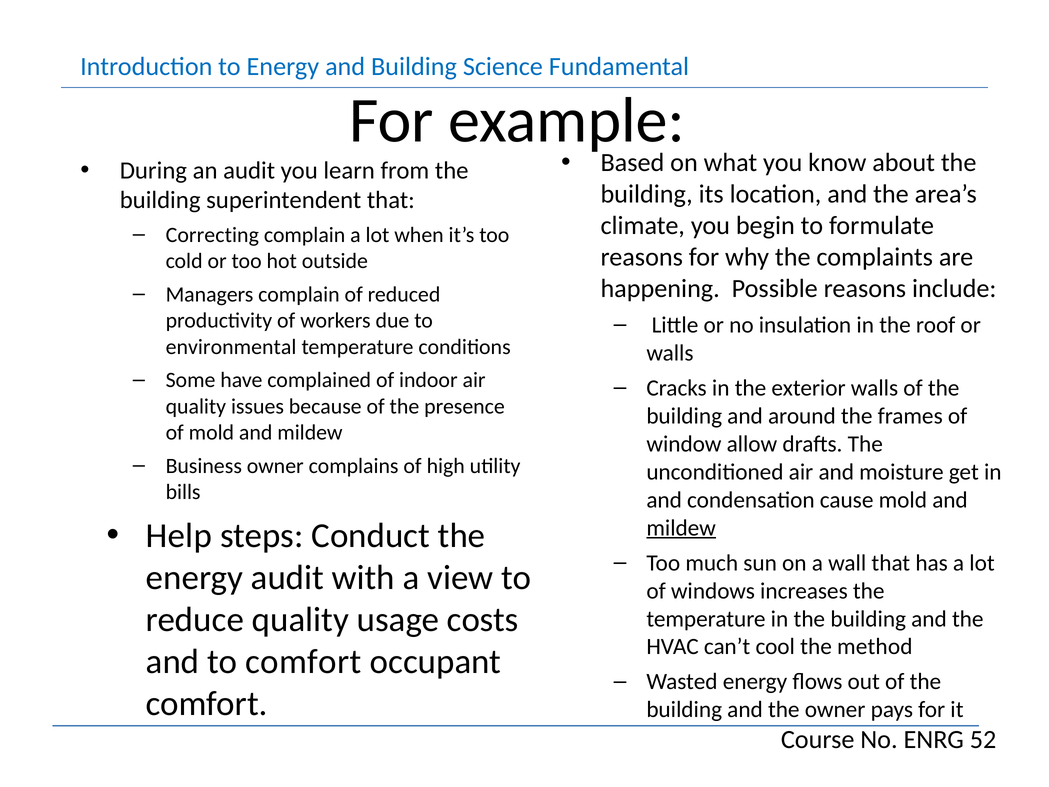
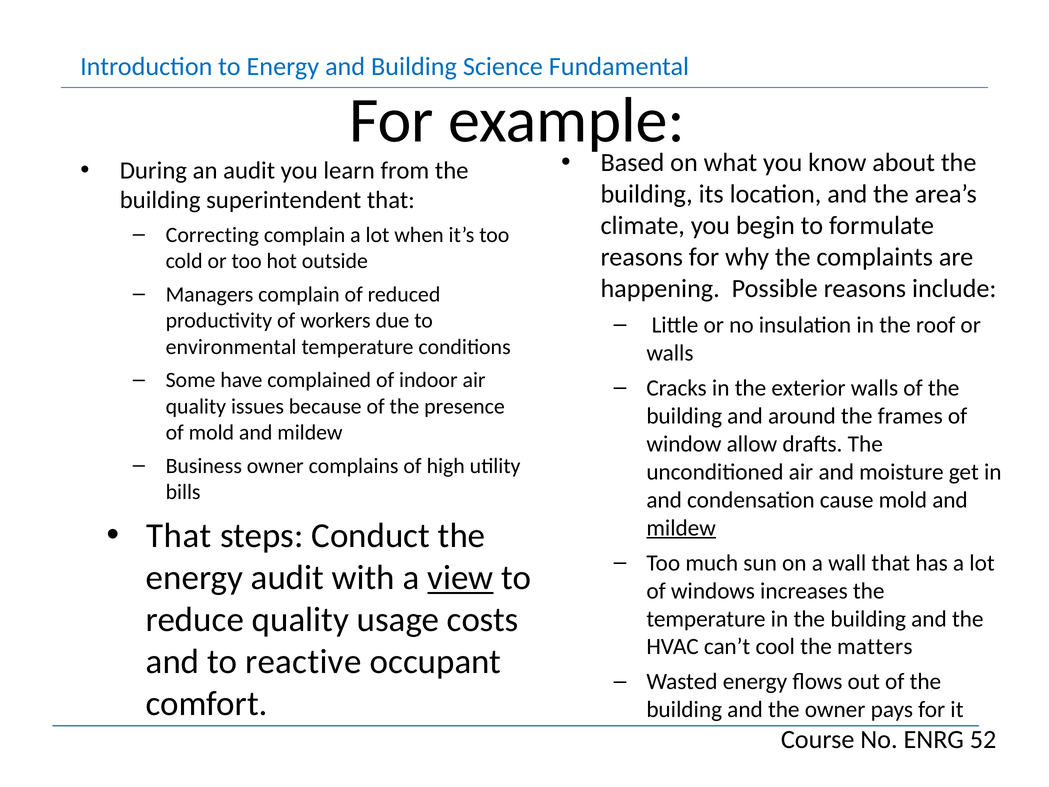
Help at (179, 536): Help -> That
view underline: none -> present
method: method -> matters
to comfort: comfort -> reactive
